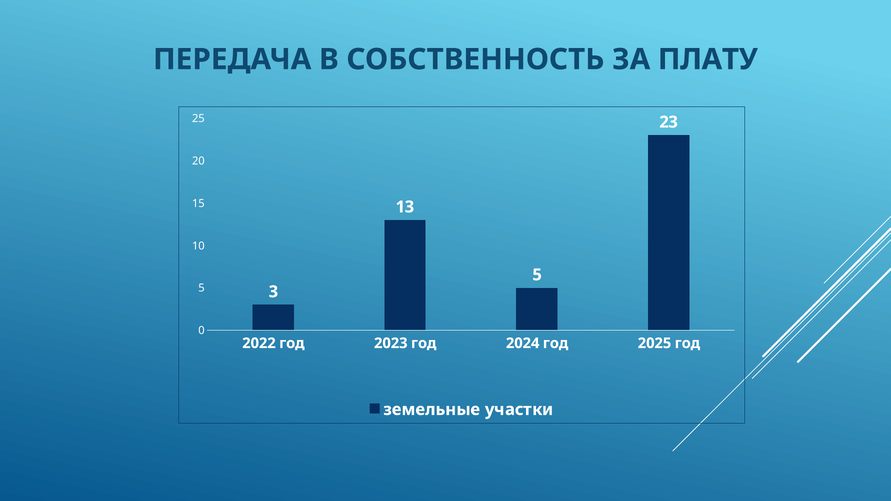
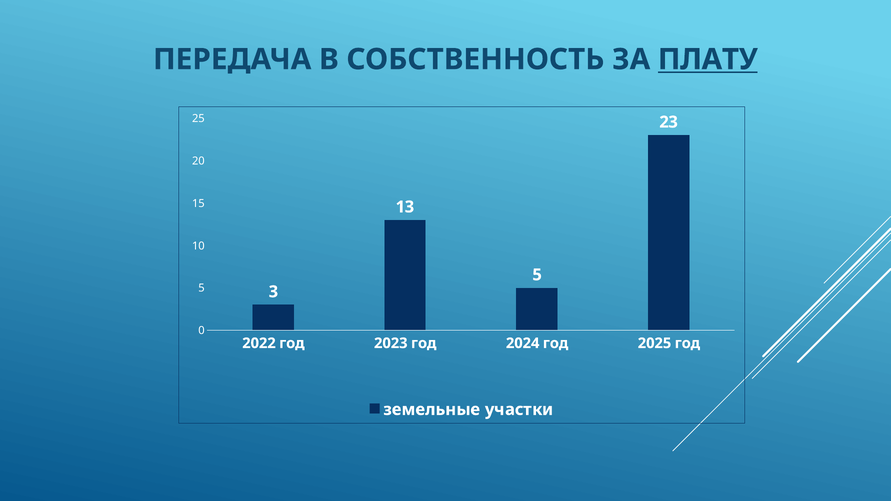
ПЛАТУ underline: none -> present
